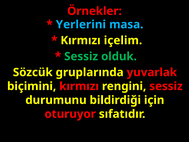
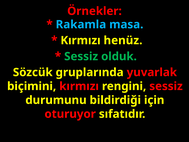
Yerlerini: Yerlerini -> Rakamla
içelim: içelim -> henüz
